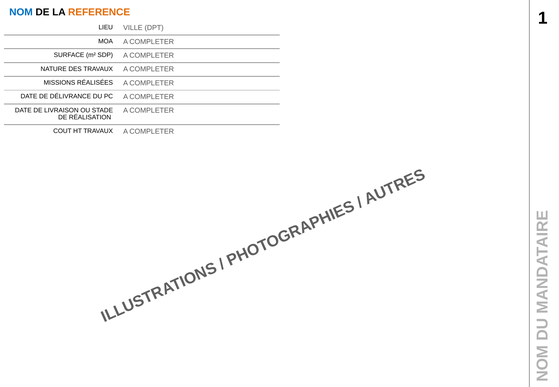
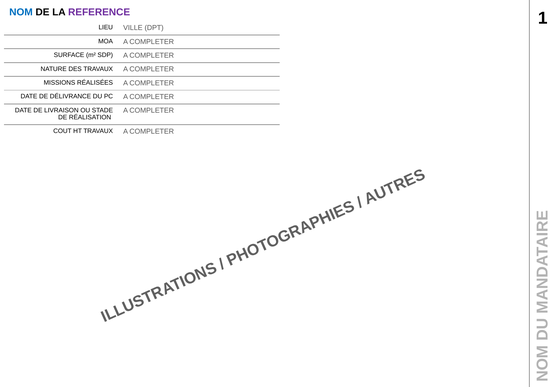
REFERENCE colour: orange -> purple
